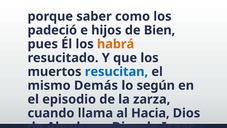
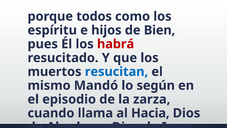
saber: saber -> todos
padeció: padeció -> espíritu
habrá colour: orange -> red
Demás: Demás -> Mandó
